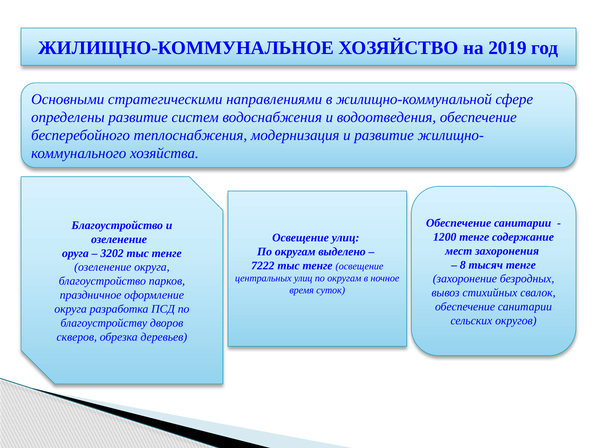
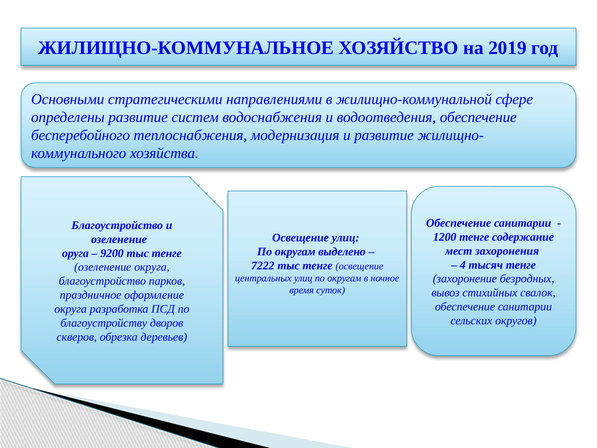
3202: 3202 -> 9200
8: 8 -> 4
